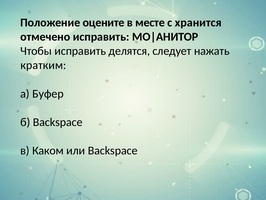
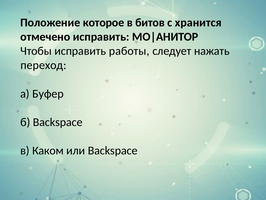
оцените: оцените -> которое
месте: месте -> битов
делятся: делятся -> работы
кратким: кратким -> переход
